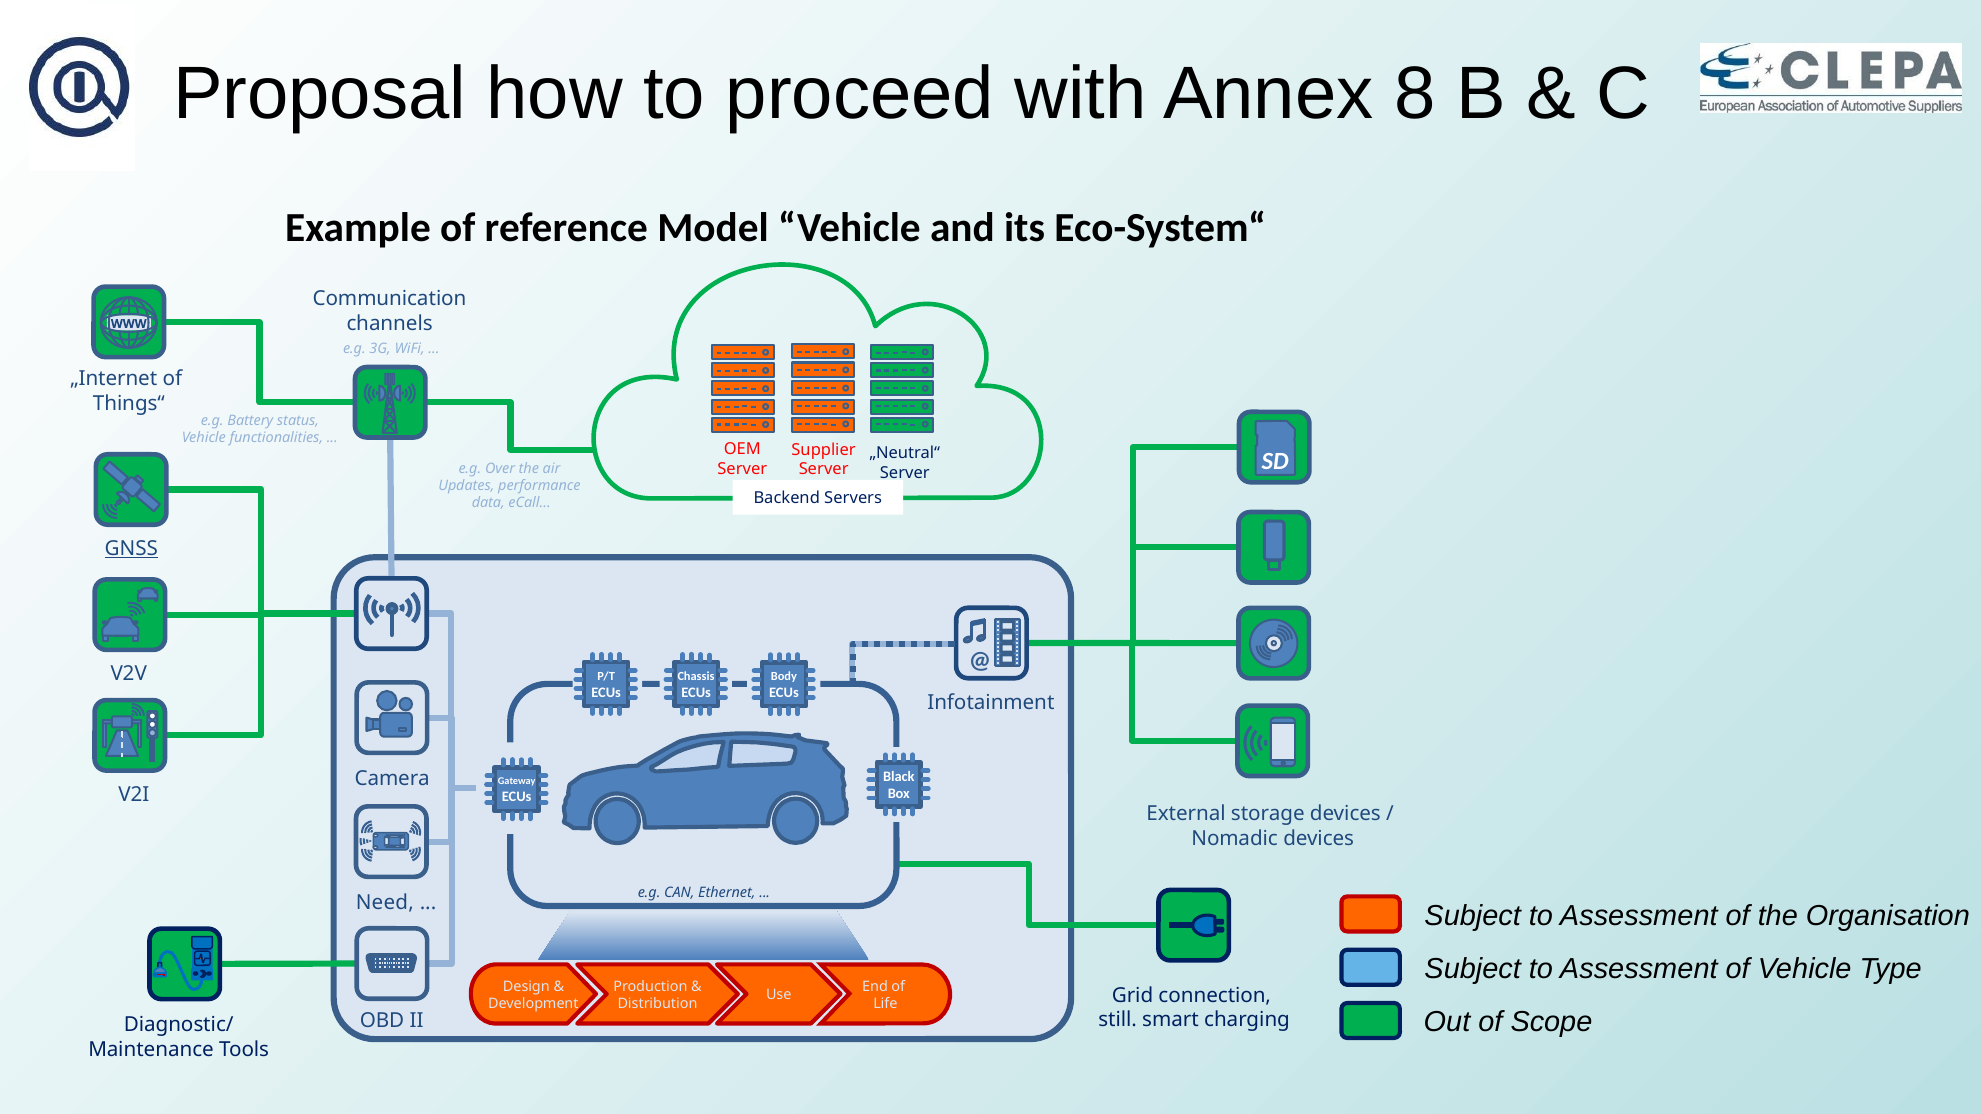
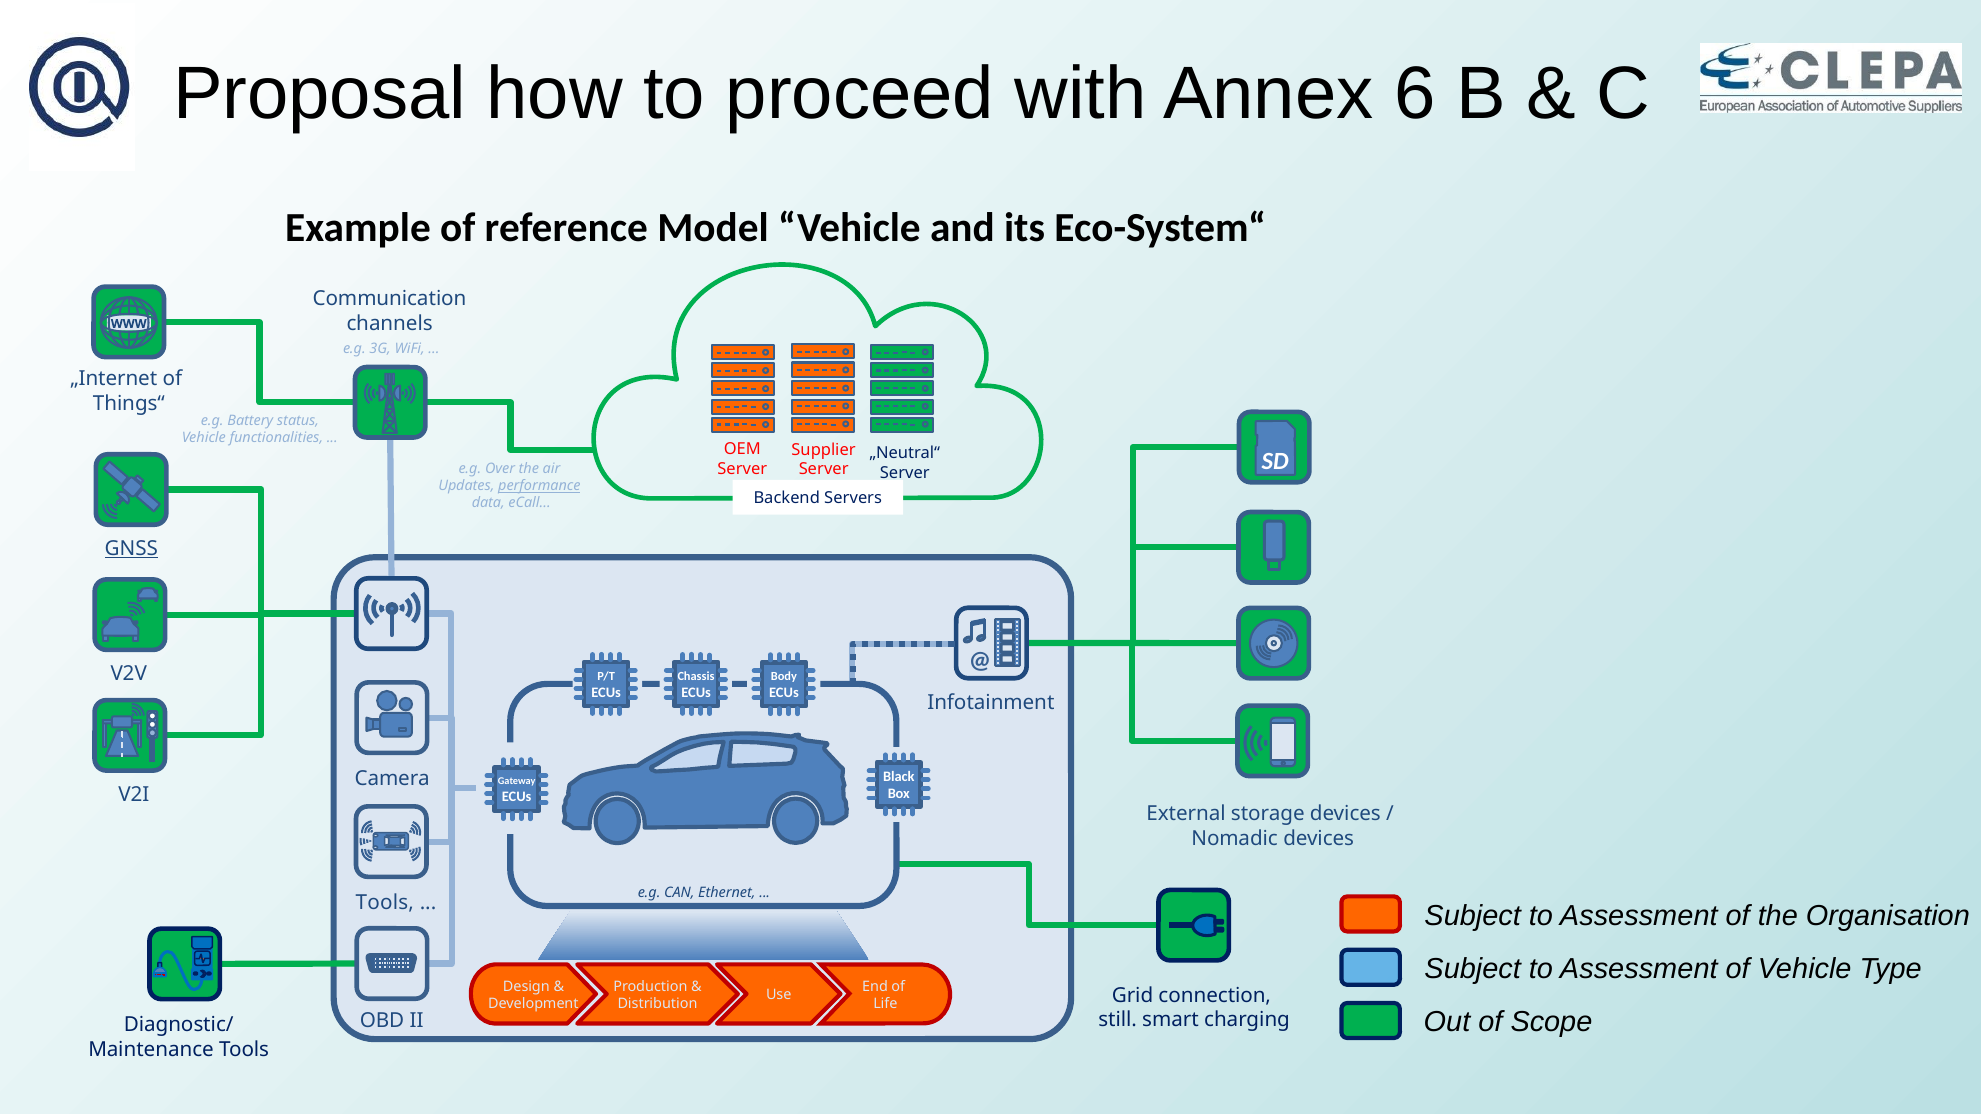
8: 8 -> 6
performance underline: none -> present
Need at (385, 903): Need -> Tools
